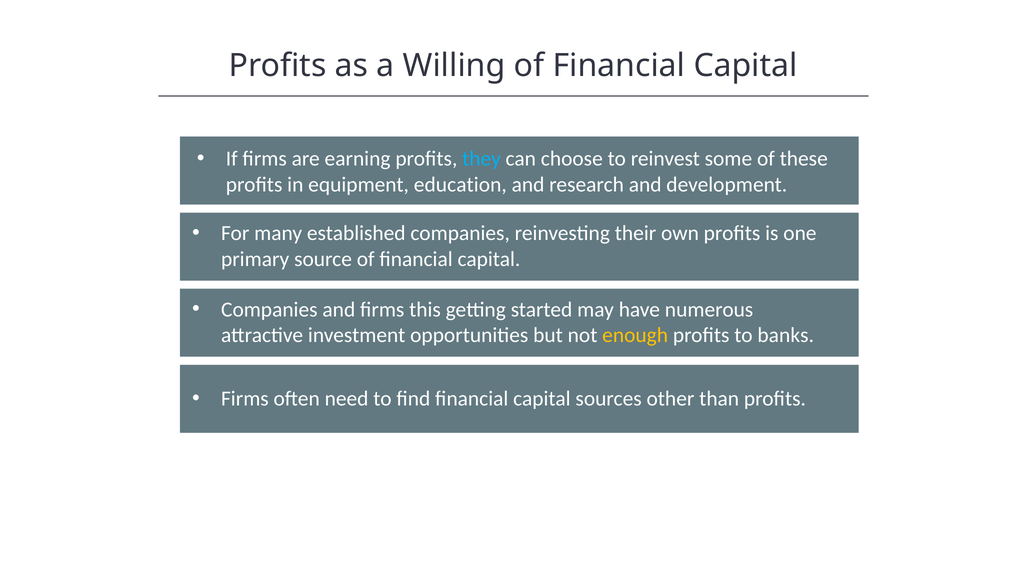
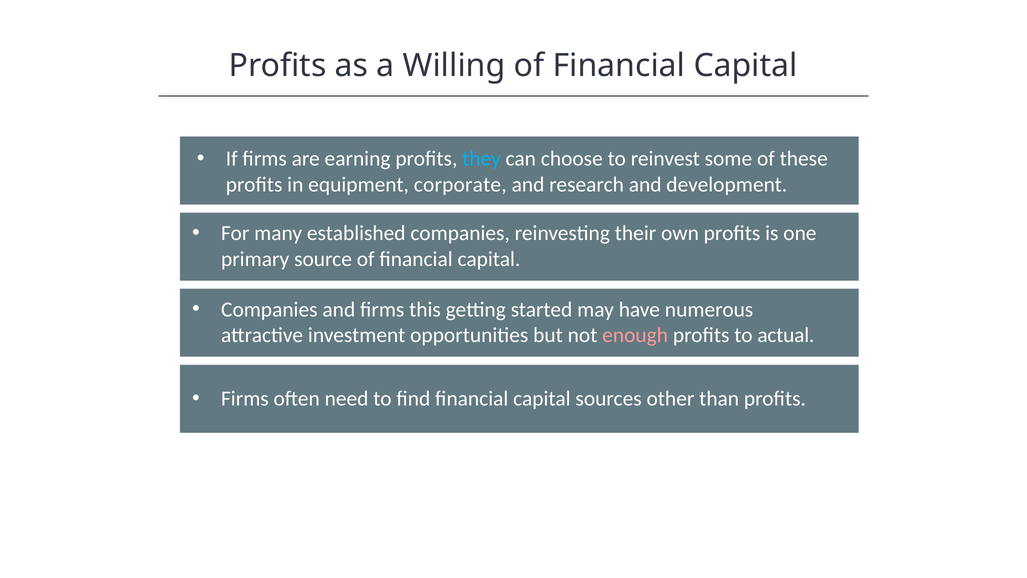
education: education -> corporate
enough colour: yellow -> pink
banks: banks -> actual
